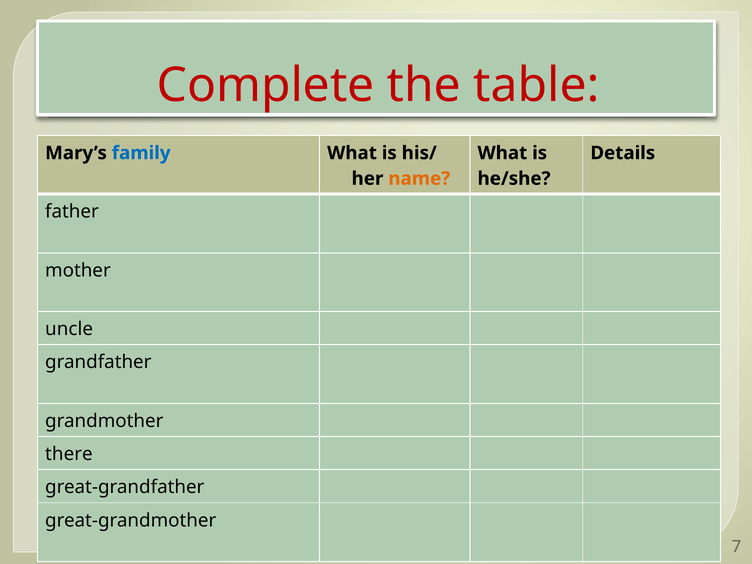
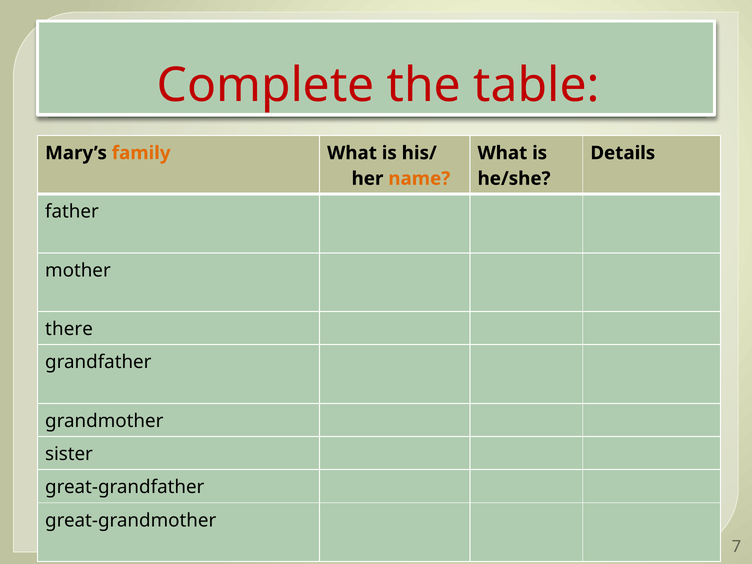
family colour: blue -> orange
uncle: uncle -> there
there: there -> sister
